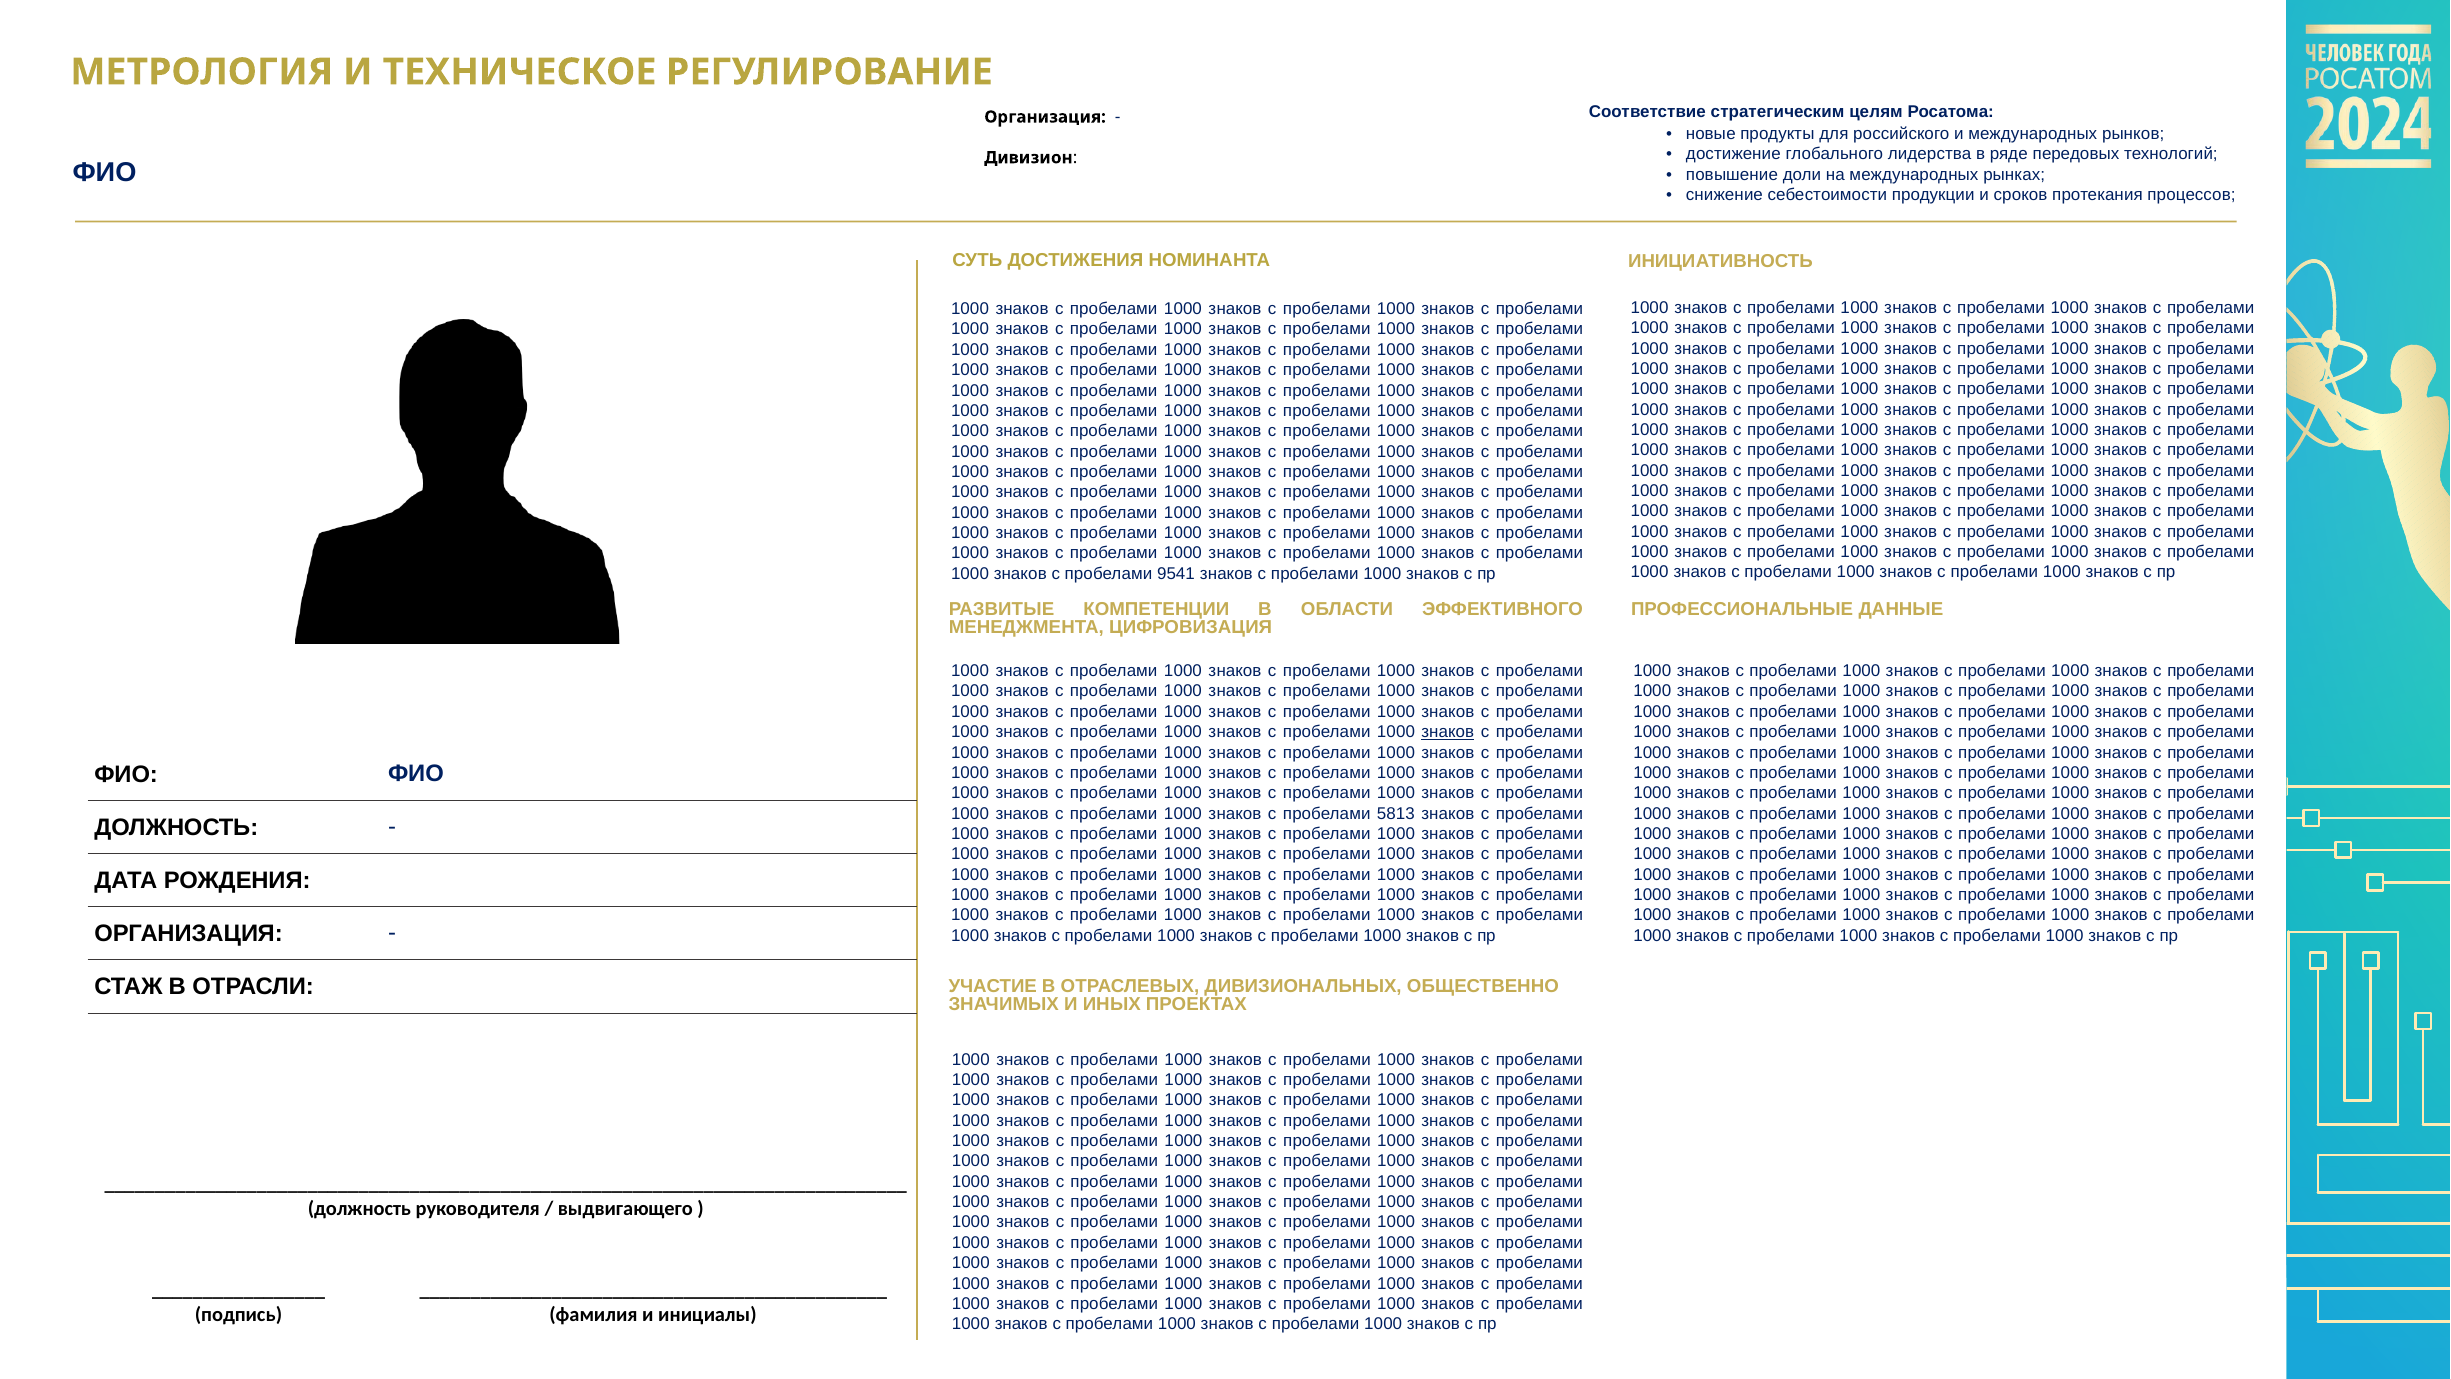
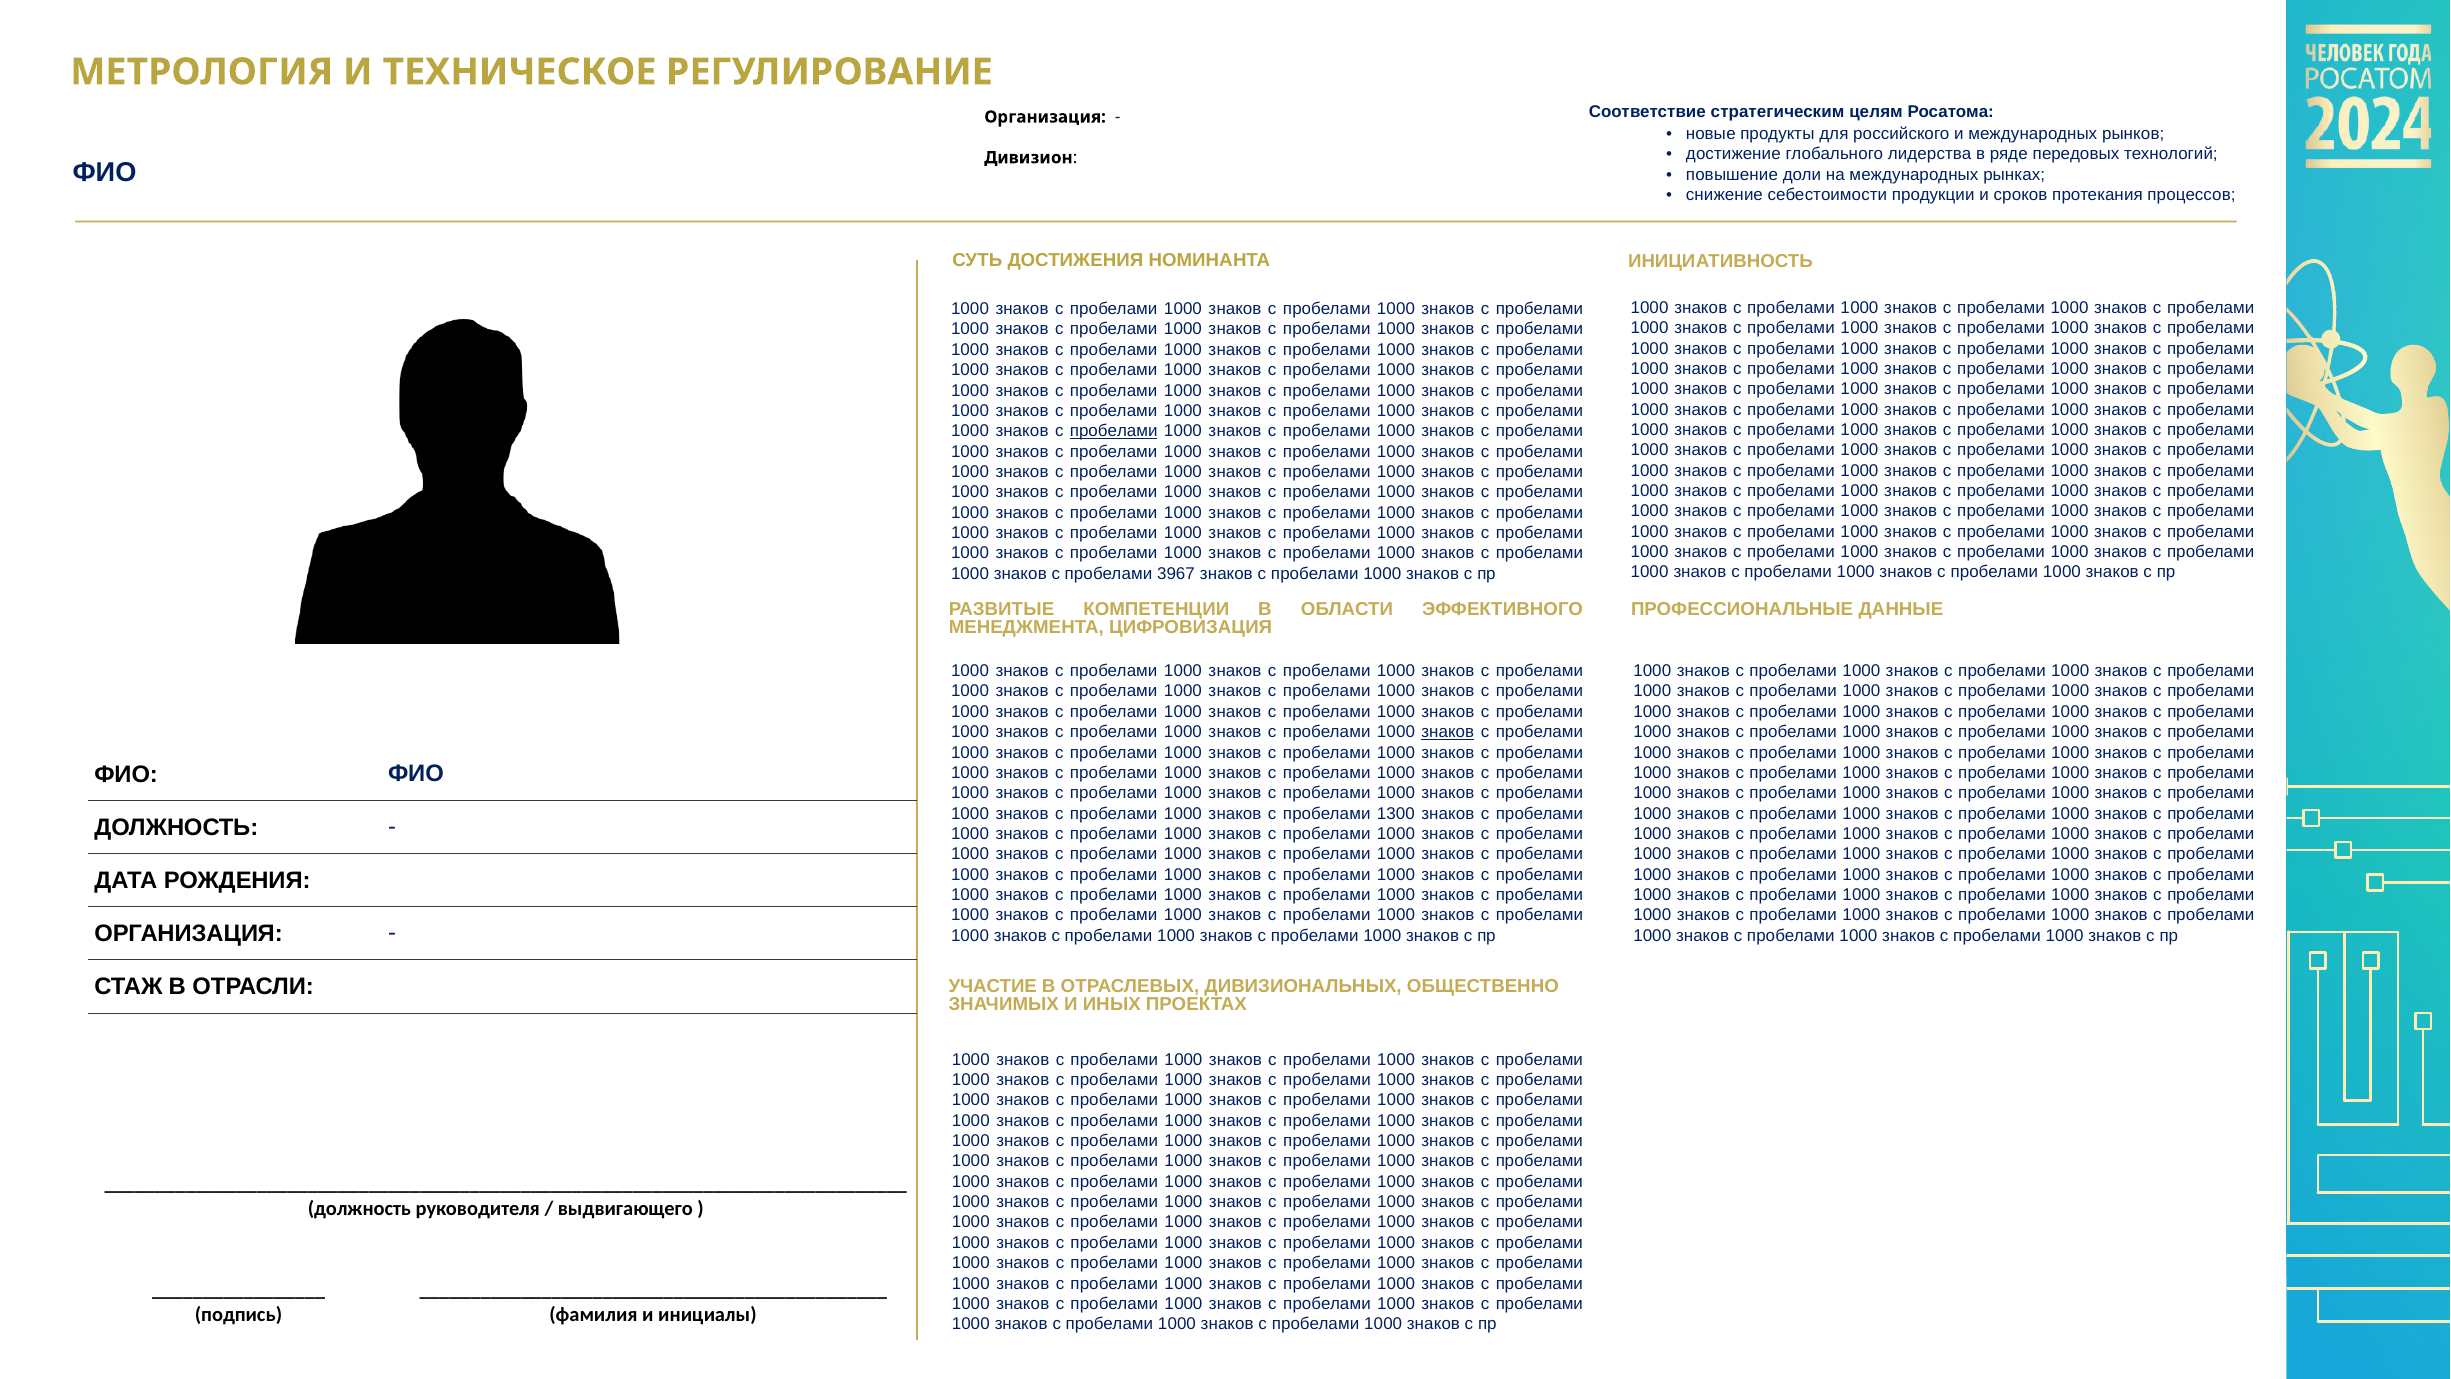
пробелами at (1114, 431) underline: none -> present
9541: 9541 -> 3967
5813: 5813 -> 1300
